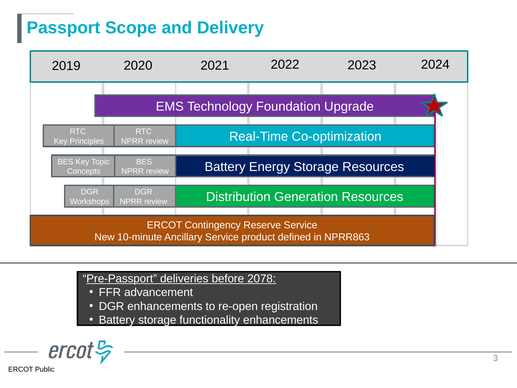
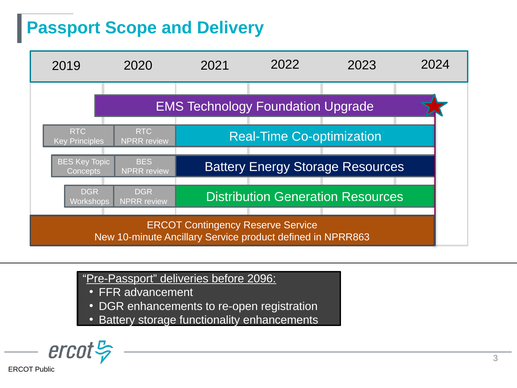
2078: 2078 -> 2096
